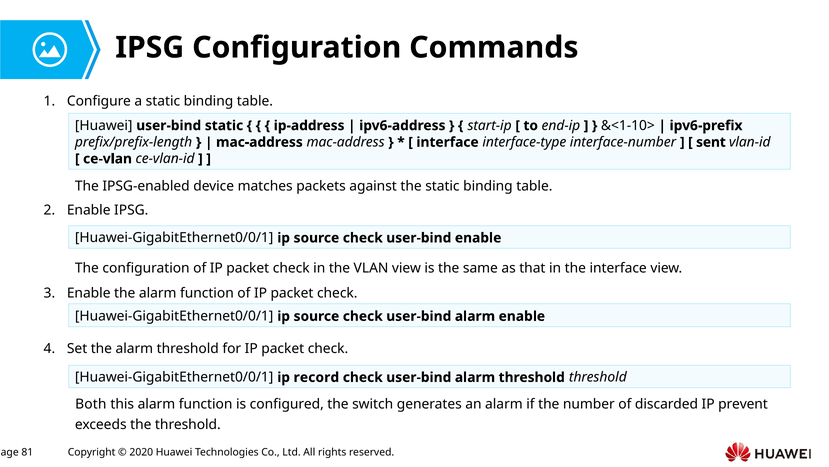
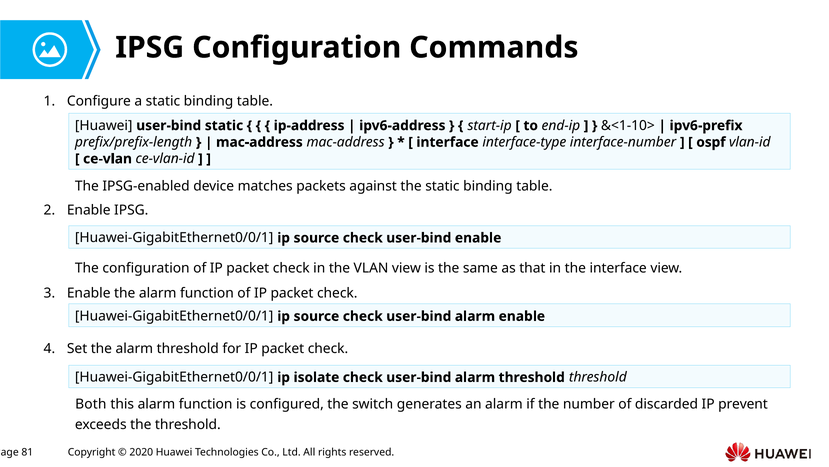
sent: sent -> ospf
record: record -> isolate
